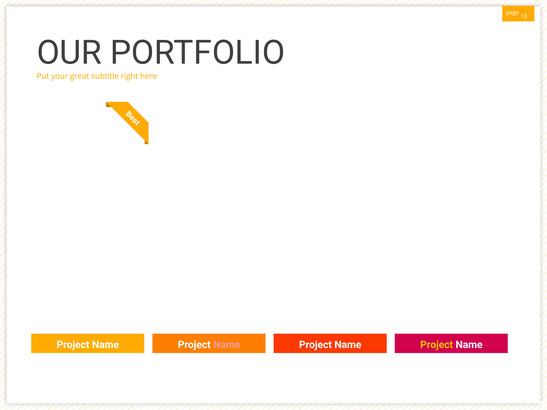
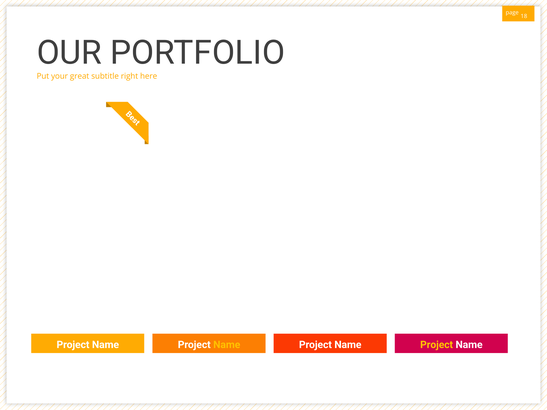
Name at (227, 345) colour: pink -> yellow
